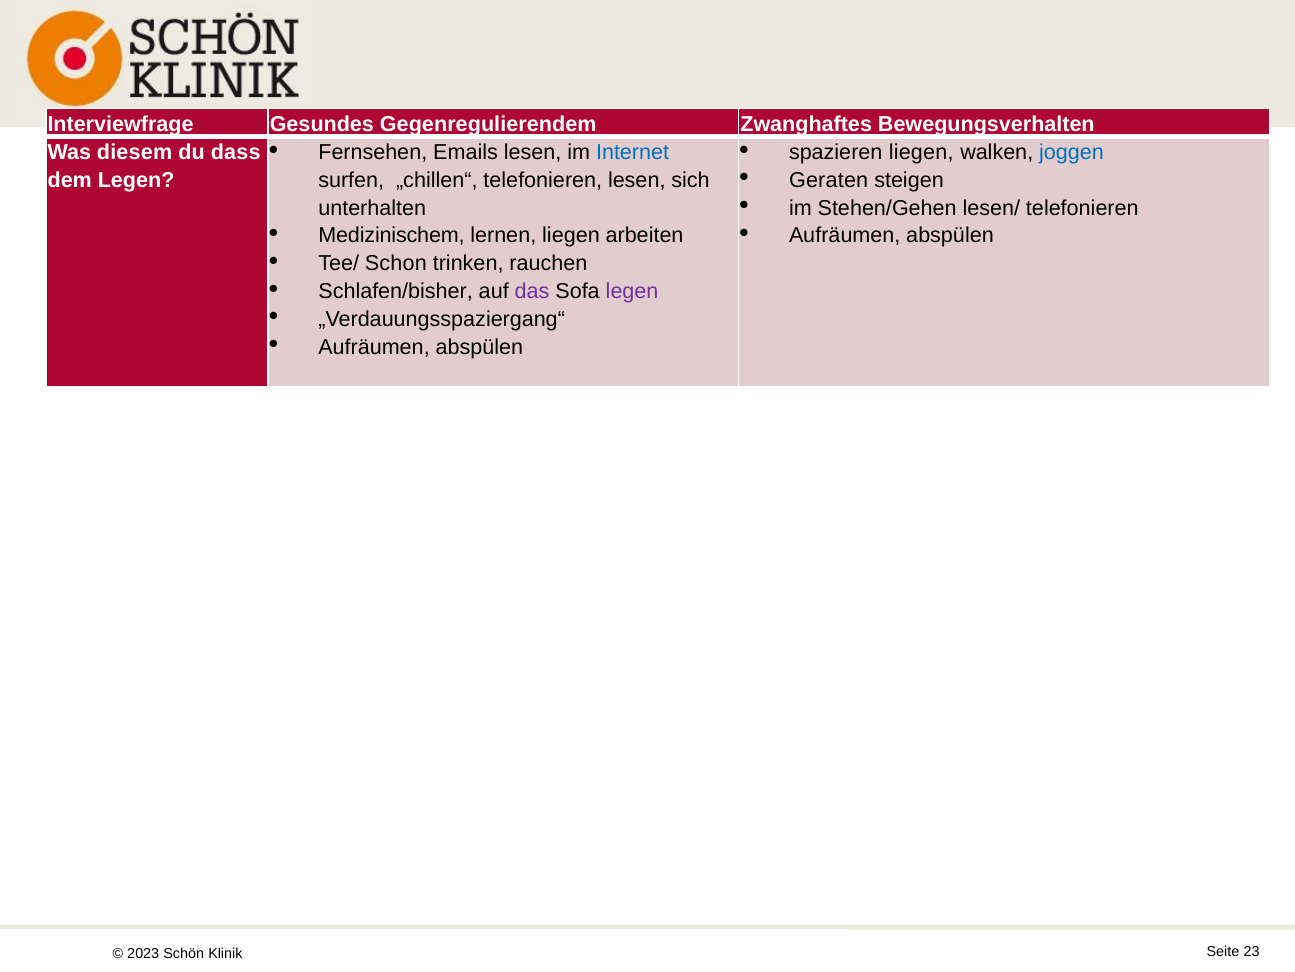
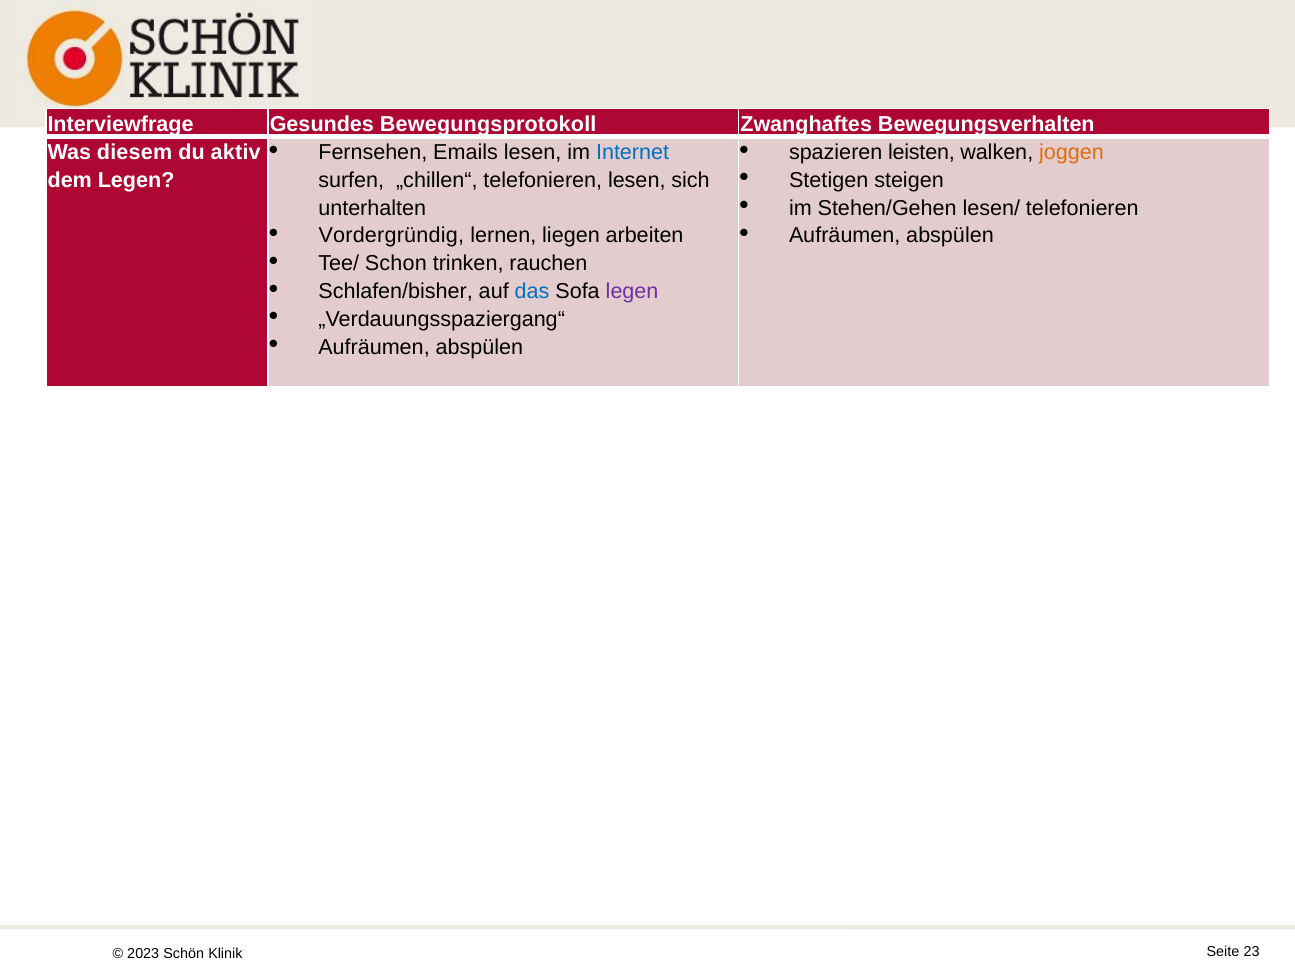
Gegenregulierendem: Gegenregulierendem -> Bewegungsprotokoll
spazieren liegen: liegen -> leisten
joggen colour: blue -> orange
dass: dass -> aktiv
Geraten: Geraten -> Stetigen
Medizinischem: Medizinischem -> Vordergründig
das colour: purple -> blue
